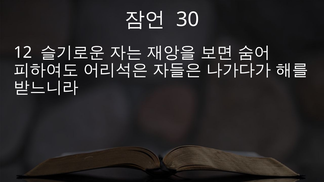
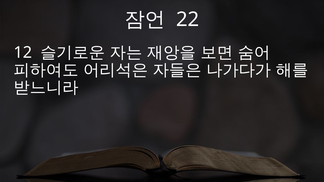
30: 30 -> 22
